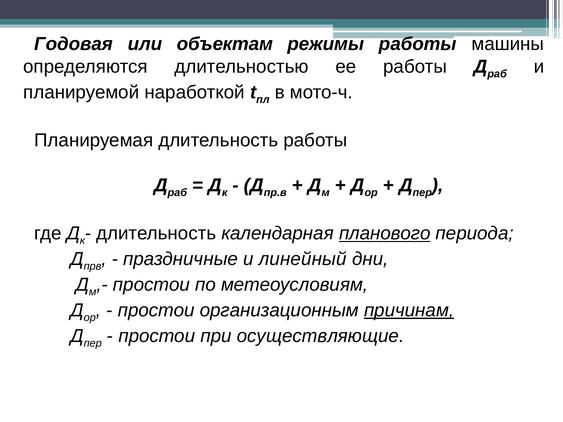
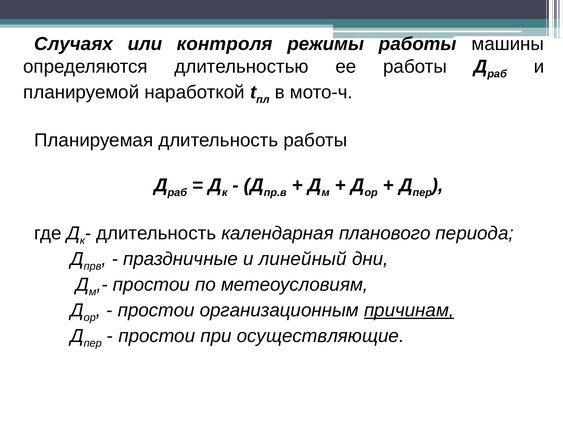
Годовая: Годовая -> Случаях
объектам: объектам -> контроля
планового underline: present -> none
